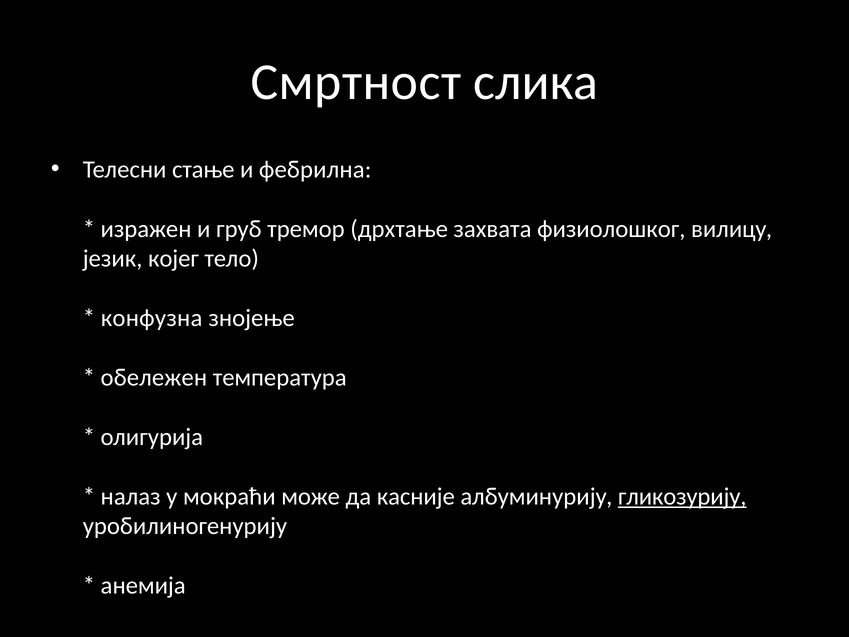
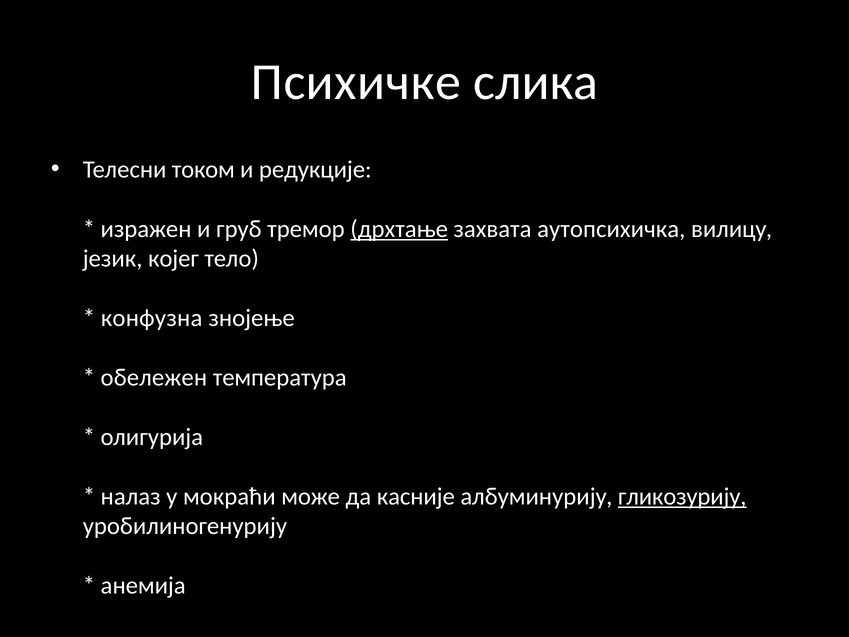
Смртност: Смртност -> Психичке
стање: стање -> током
фебрилна: фебрилна -> редукције
дрхтање underline: none -> present
физиолошког: физиолошког -> аутопсихичка
